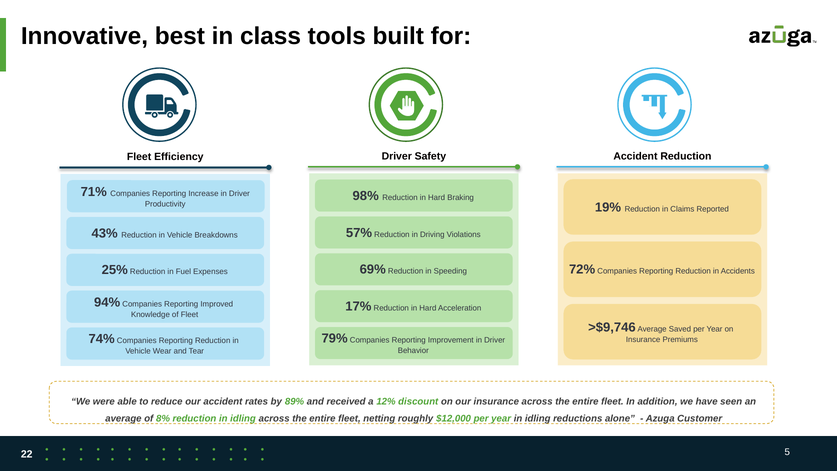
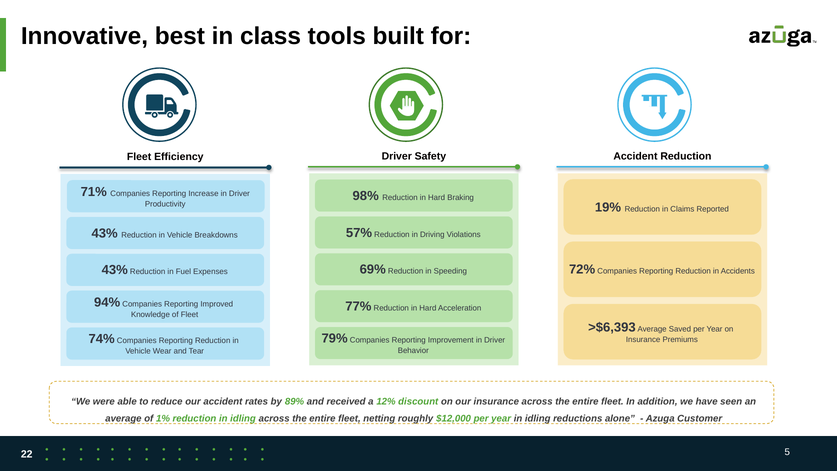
25% at (115, 270): 25% -> 43%
17%: 17% -> 77%
>$9,746: >$9,746 -> >$6,393
8%: 8% -> 1%
